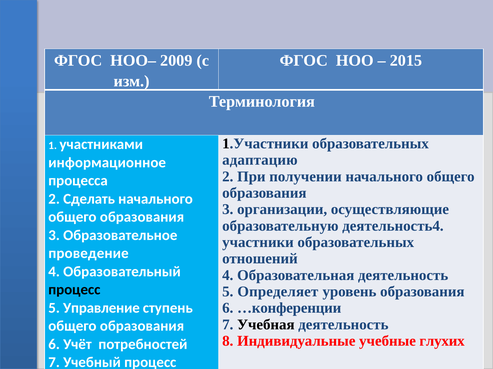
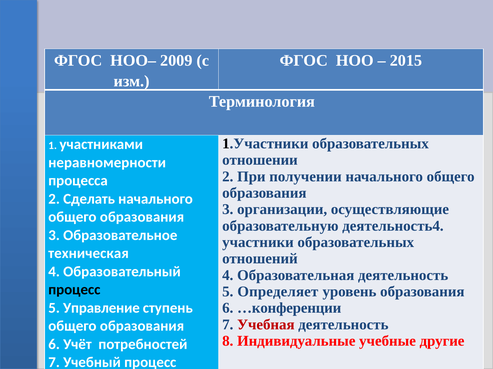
адаптацию: адаптацию -> отношении
информационное: информационное -> неравномерности
проведение: проведение -> техническая
Учебная colour: black -> red
глухих: глухих -> другие
